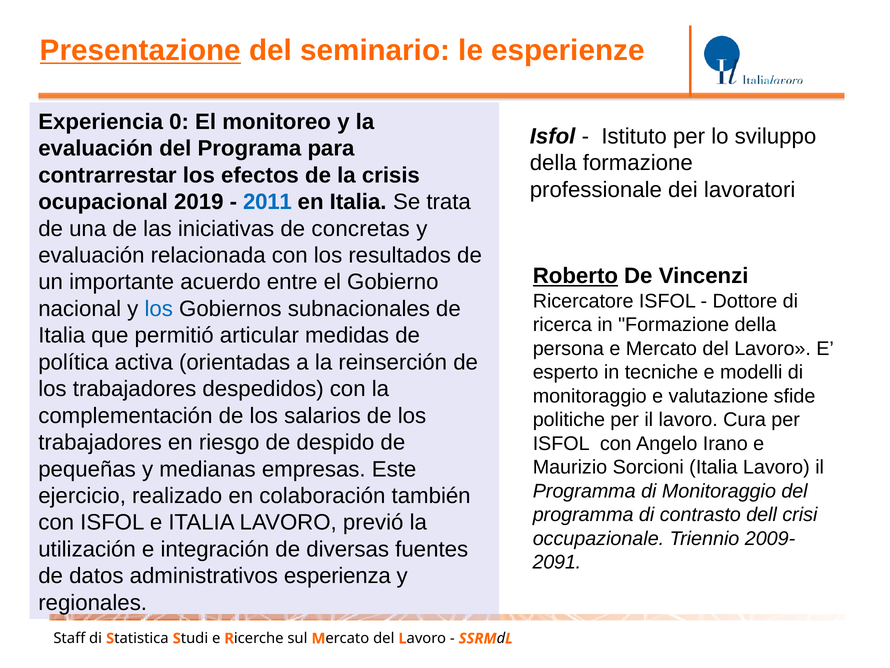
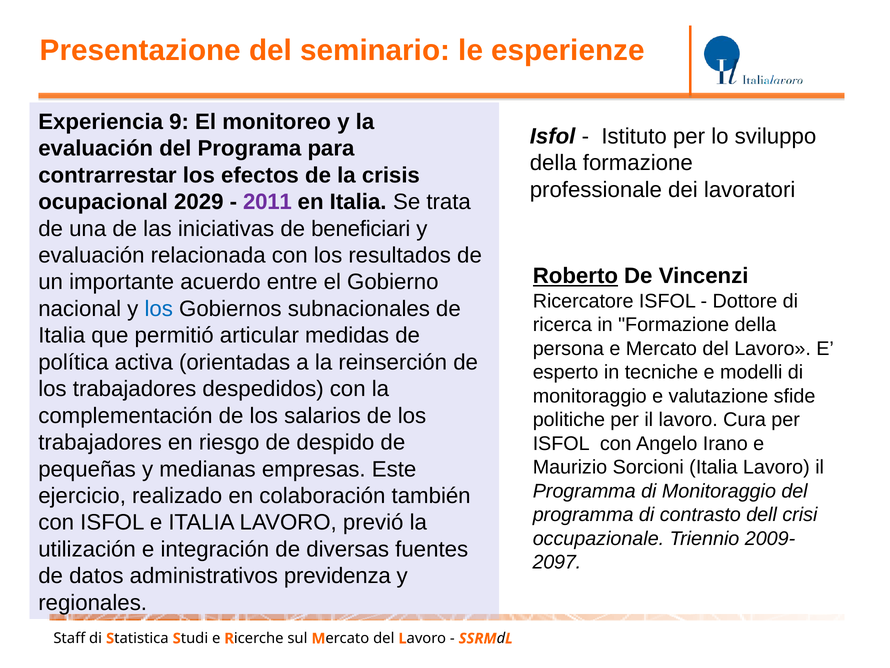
Presentazione underline: present -> none
0: 0 -> 9
2019: 2019 -> 2029
2011 colour: blue -> purple
concretas: concretas -> beneficiari
2091: 2091 -> 2097
esperienza: esperienza -> previdenza
